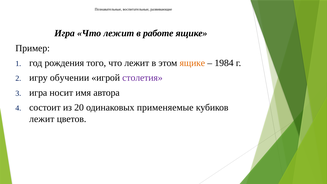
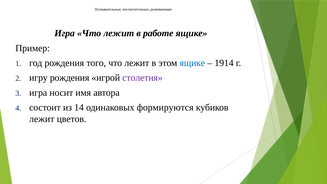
ящике at (192, 63) colour: orange -> blue
1984: 1984 -> 1914
игру обучении: обучении -> рождения
20: 20 -> 14
применяемые: применяемые -> формируются
